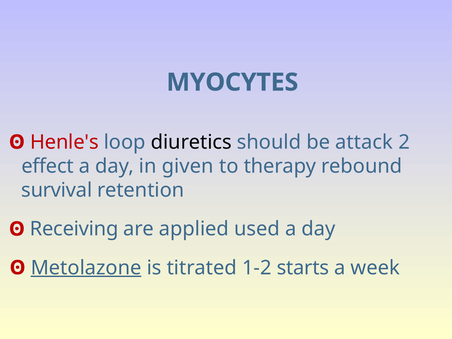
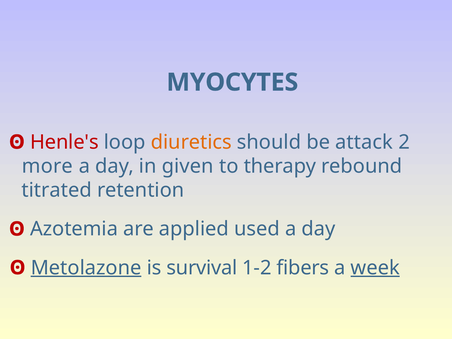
diuretics colour: black -> orange
effect: effect -> more
survival: survival -> titrated
Receiving: Receiving -> Azotemia
titrated: titrated -> survival
starts: starts -> fibers
week underline: none -> present
